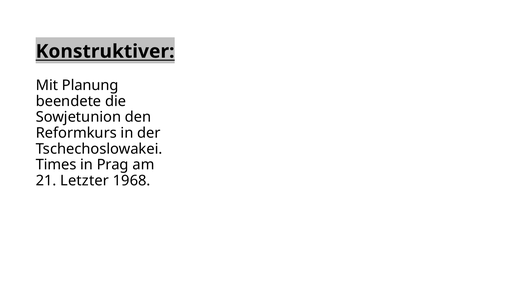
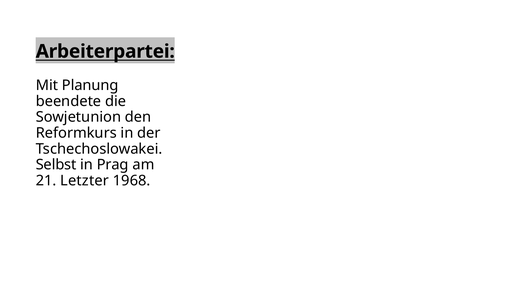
Konstruktiver: Konstruktiver -> Arbeiterpartei
Times: Times -> Selbst
